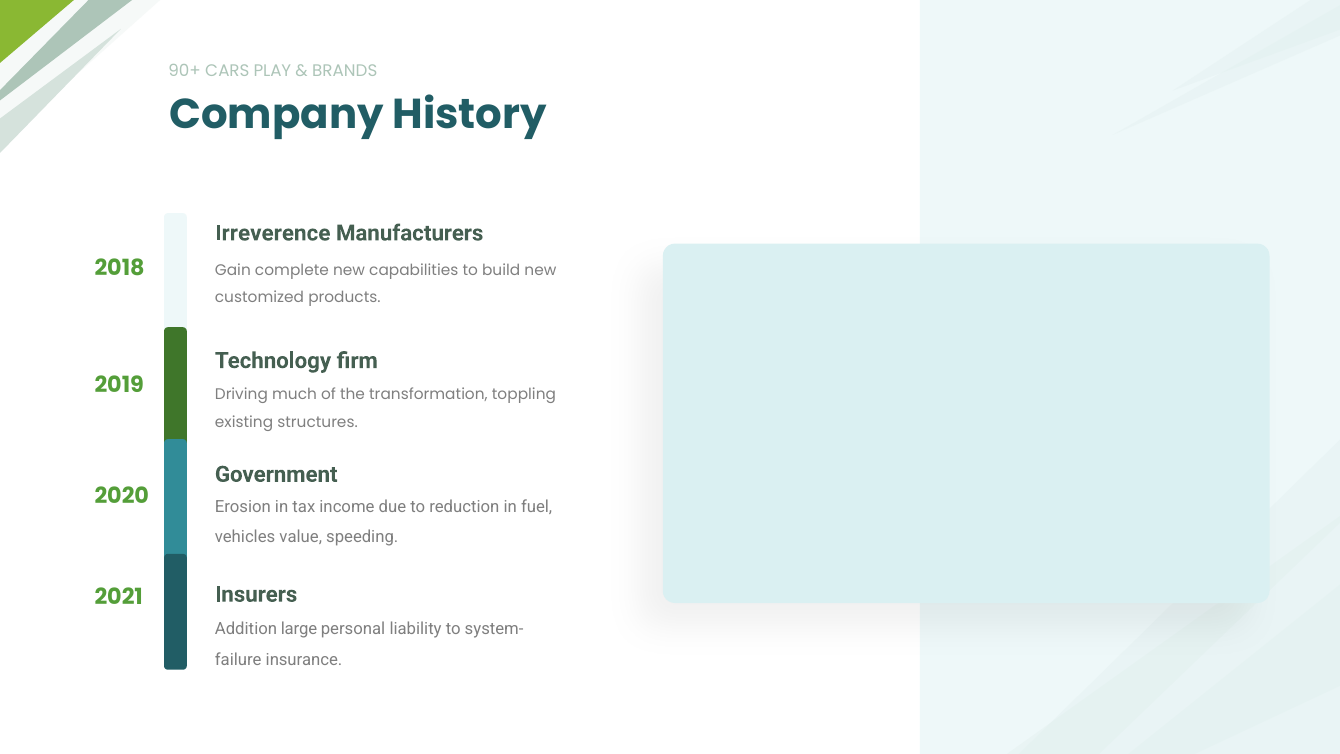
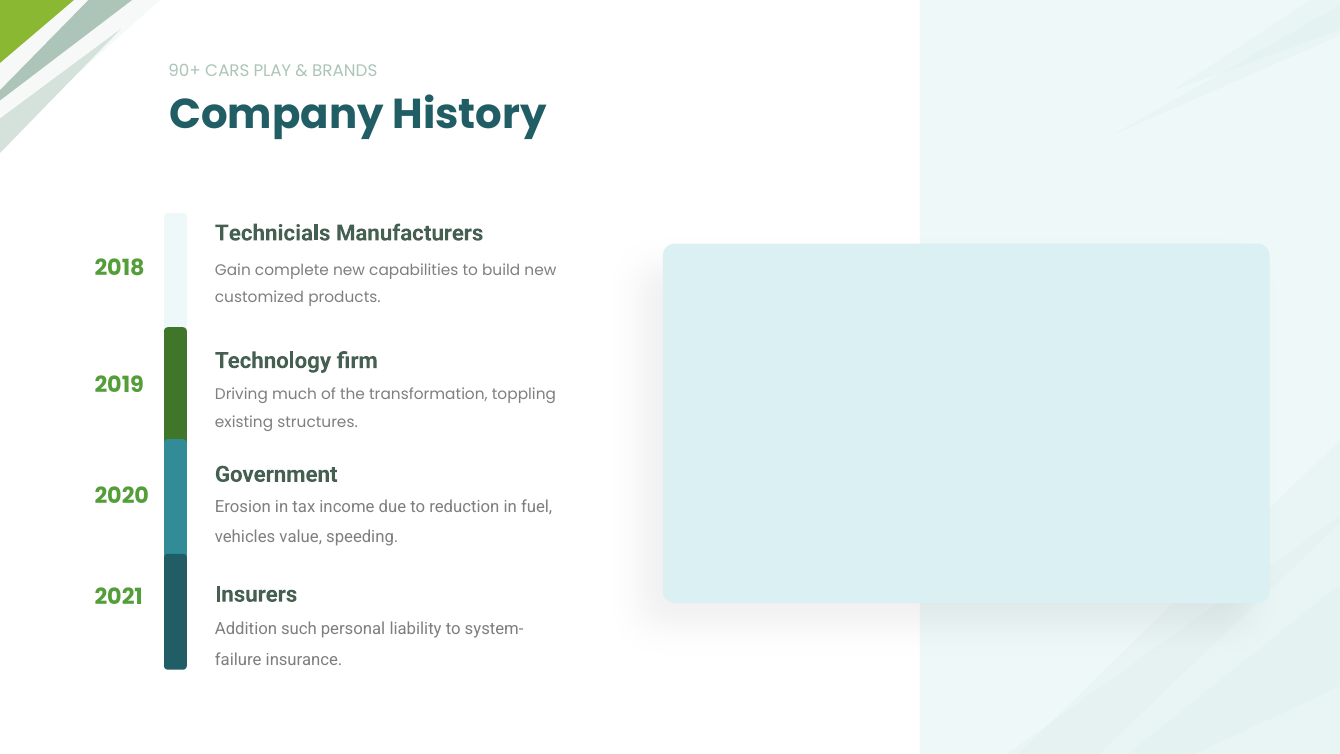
Irreverence: Irreverence -> Technicials
large: large -> such
